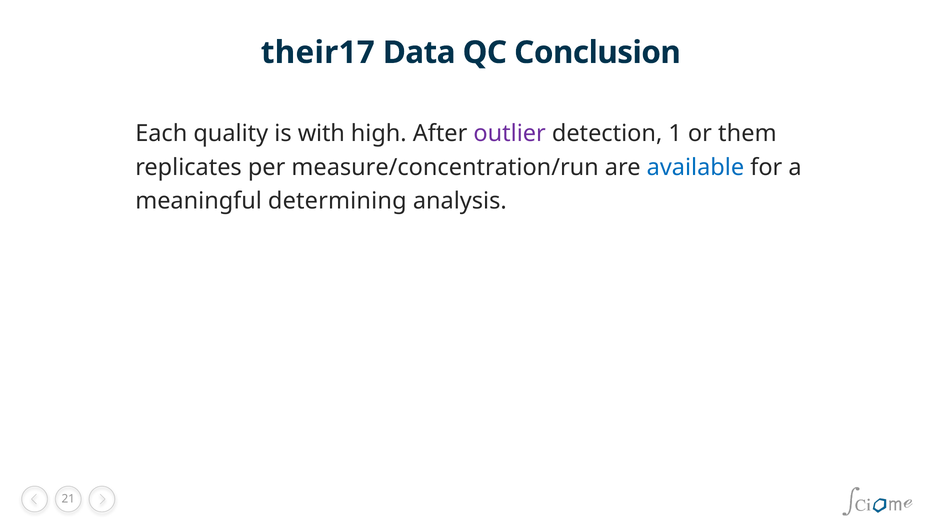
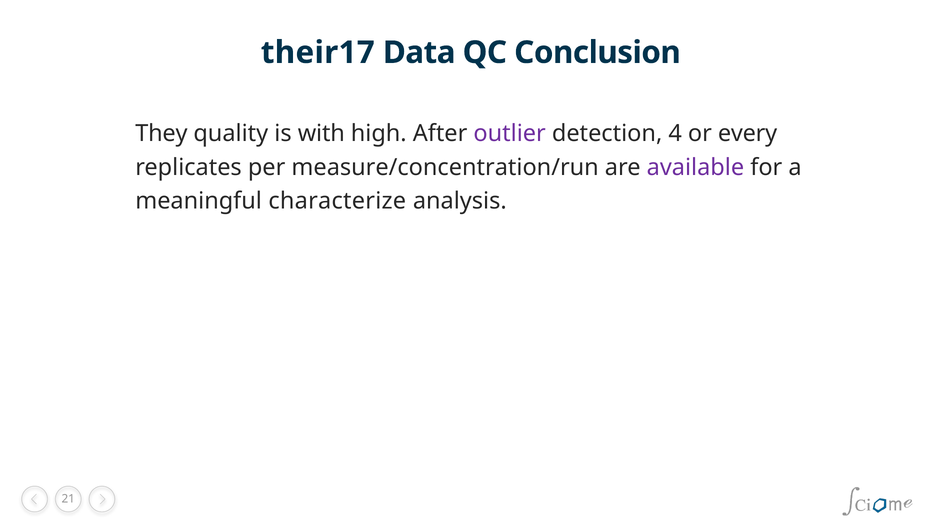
Each: Each -> They
1: 1 -> 4
them: them -> every
available colour: blue -> purple
determining: determining -> characterize
